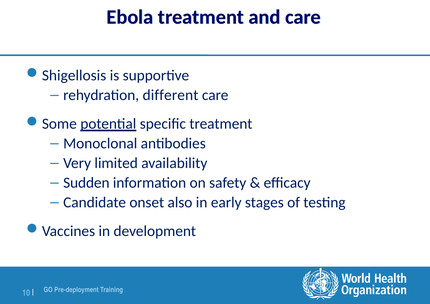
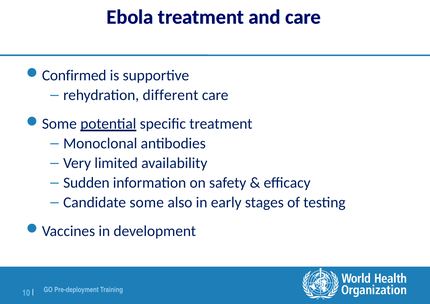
Shigellosis: Shigellosis -> Confirmed
Candidate onset: onset -> some
